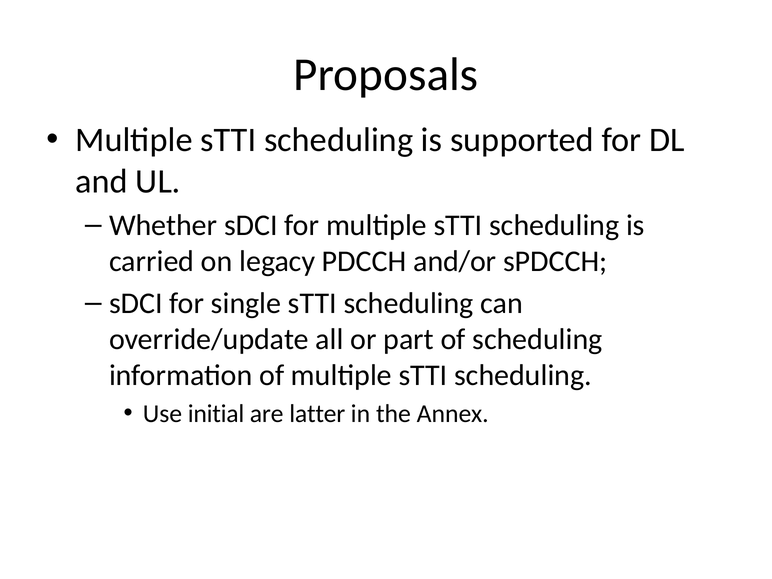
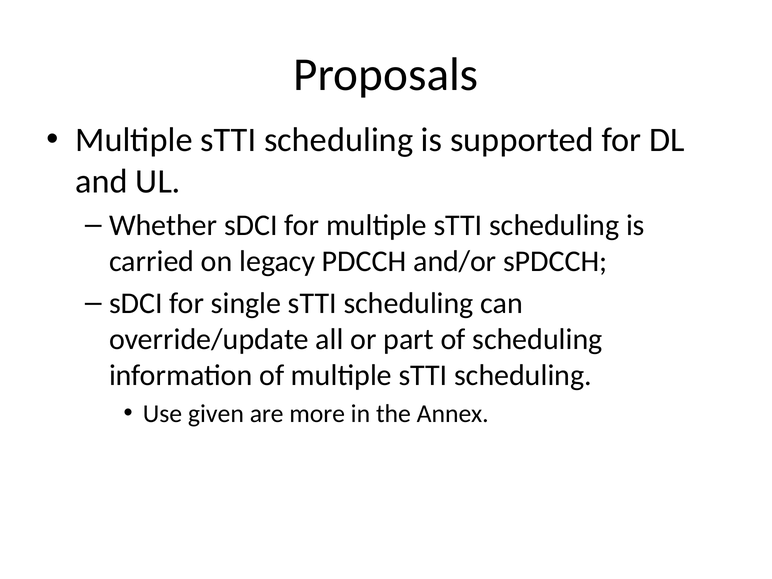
initial: initial -> given
latter: latter -> more
